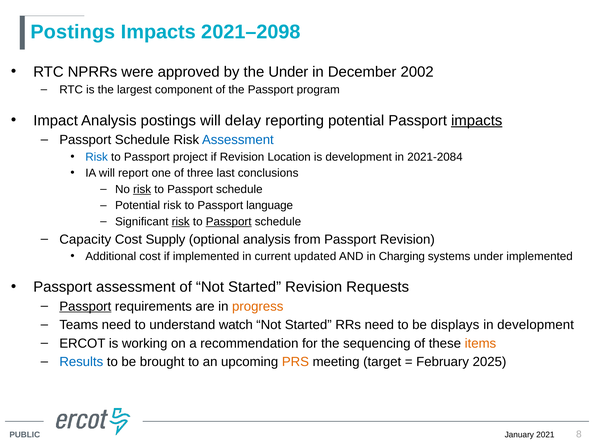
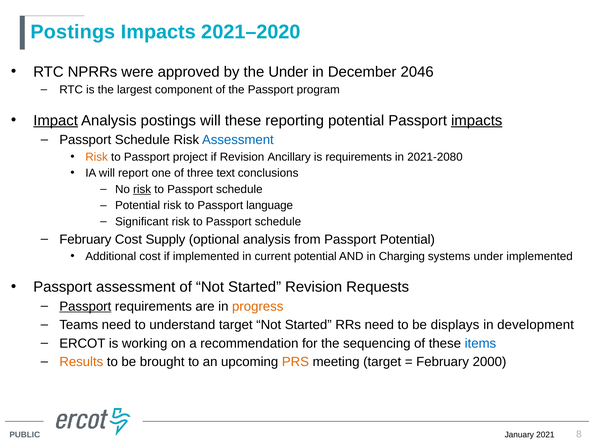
2021–2098: 2021–2098 -> 2021–2020
2002: 2002 -> 2046
Impact underline: none -> present
will delay: delay -> these
Risk at (97, 157) colour: blue -> orange
Location: Location -> Ancillary
is development: development -> requirements
2021-2084: 2021-2084 -> 2021-2080
last: last -> text
risk at (181, 222) underline: present -> none
Passport at (229, 222) underline: present -> none
Capacity at (85, 239): Capacity -> February
Passport Revision: Revision -> Potential
current updated: updated -> potential
understand watch: watch -> target
items colour: orange -> blue
Results colour: blue -> orange
2025: 2025 -> 2000
